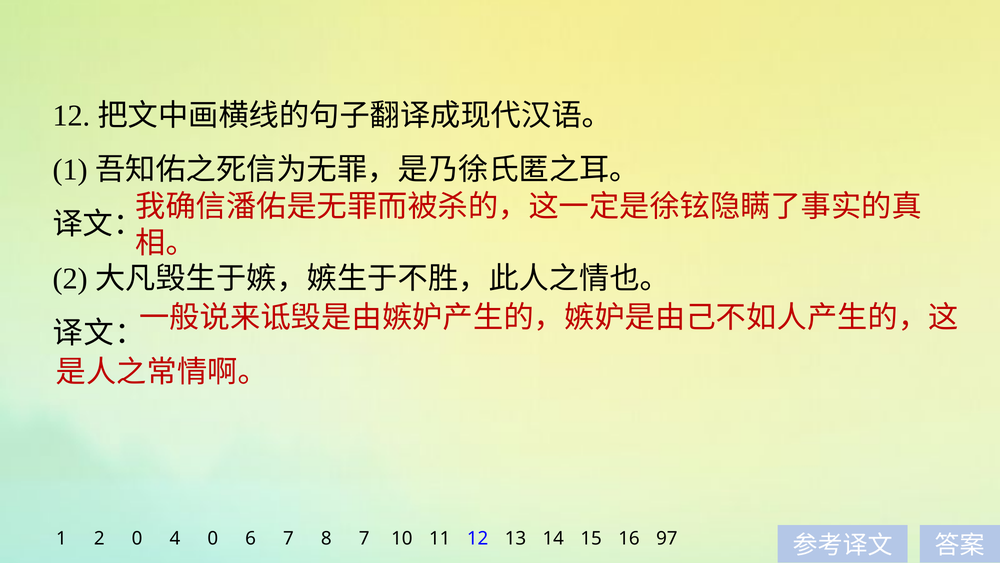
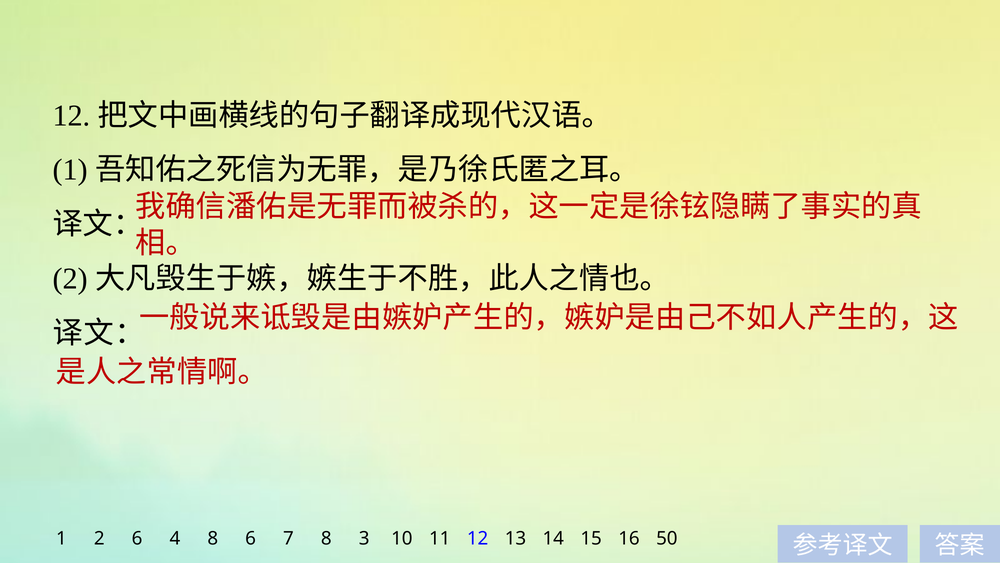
2 0: 0 -> 6
4 0: 0 -> 8
8 7: 7 -> 3
97: 97 -> 50
